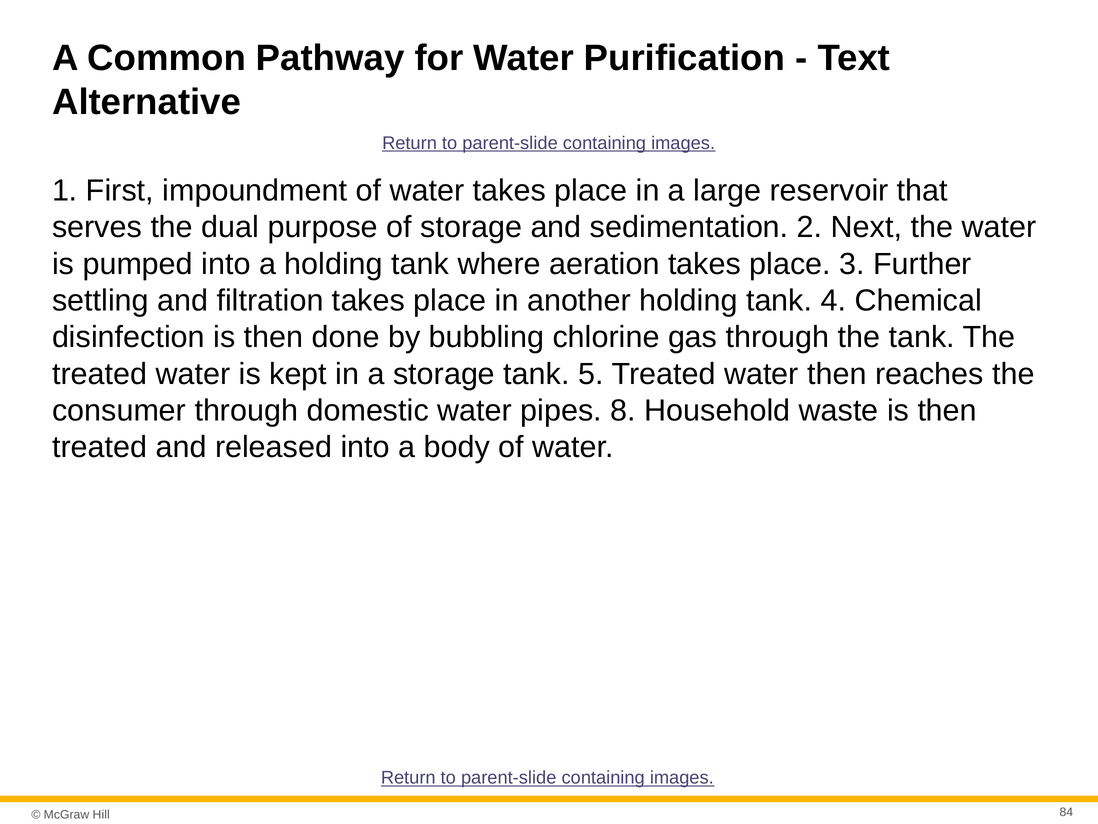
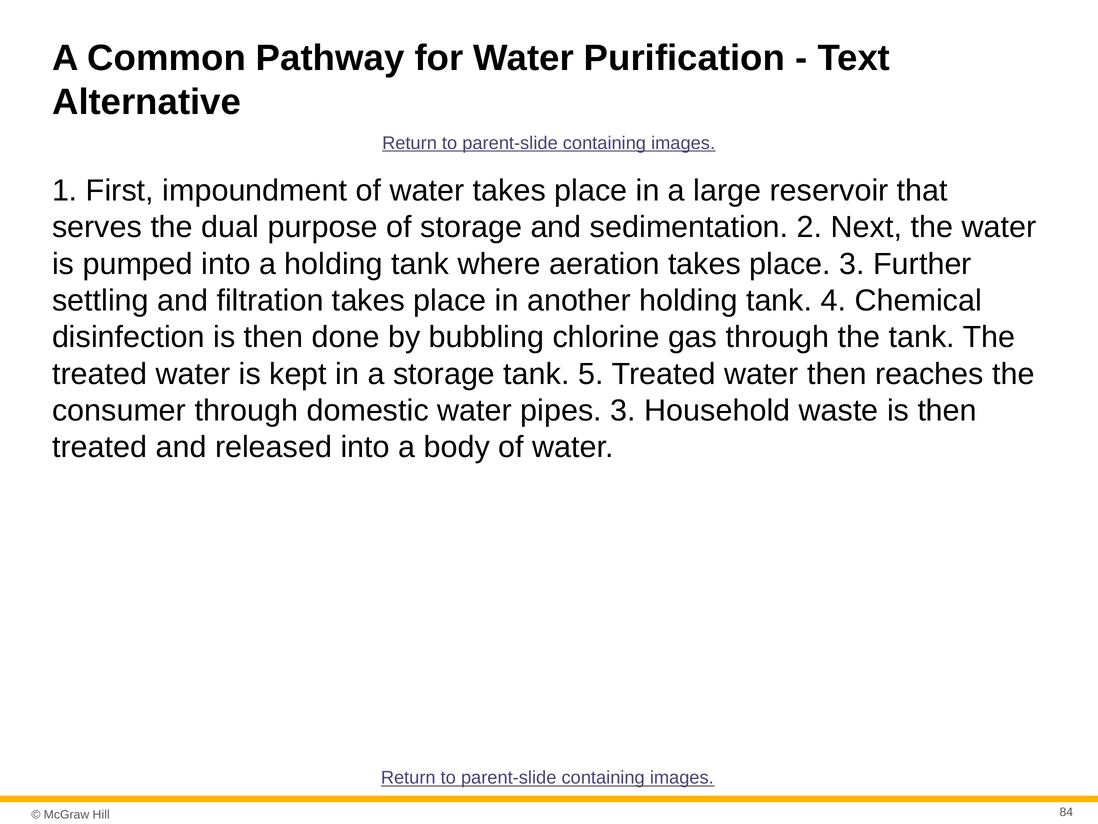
pipes 8: 8 -> 3
